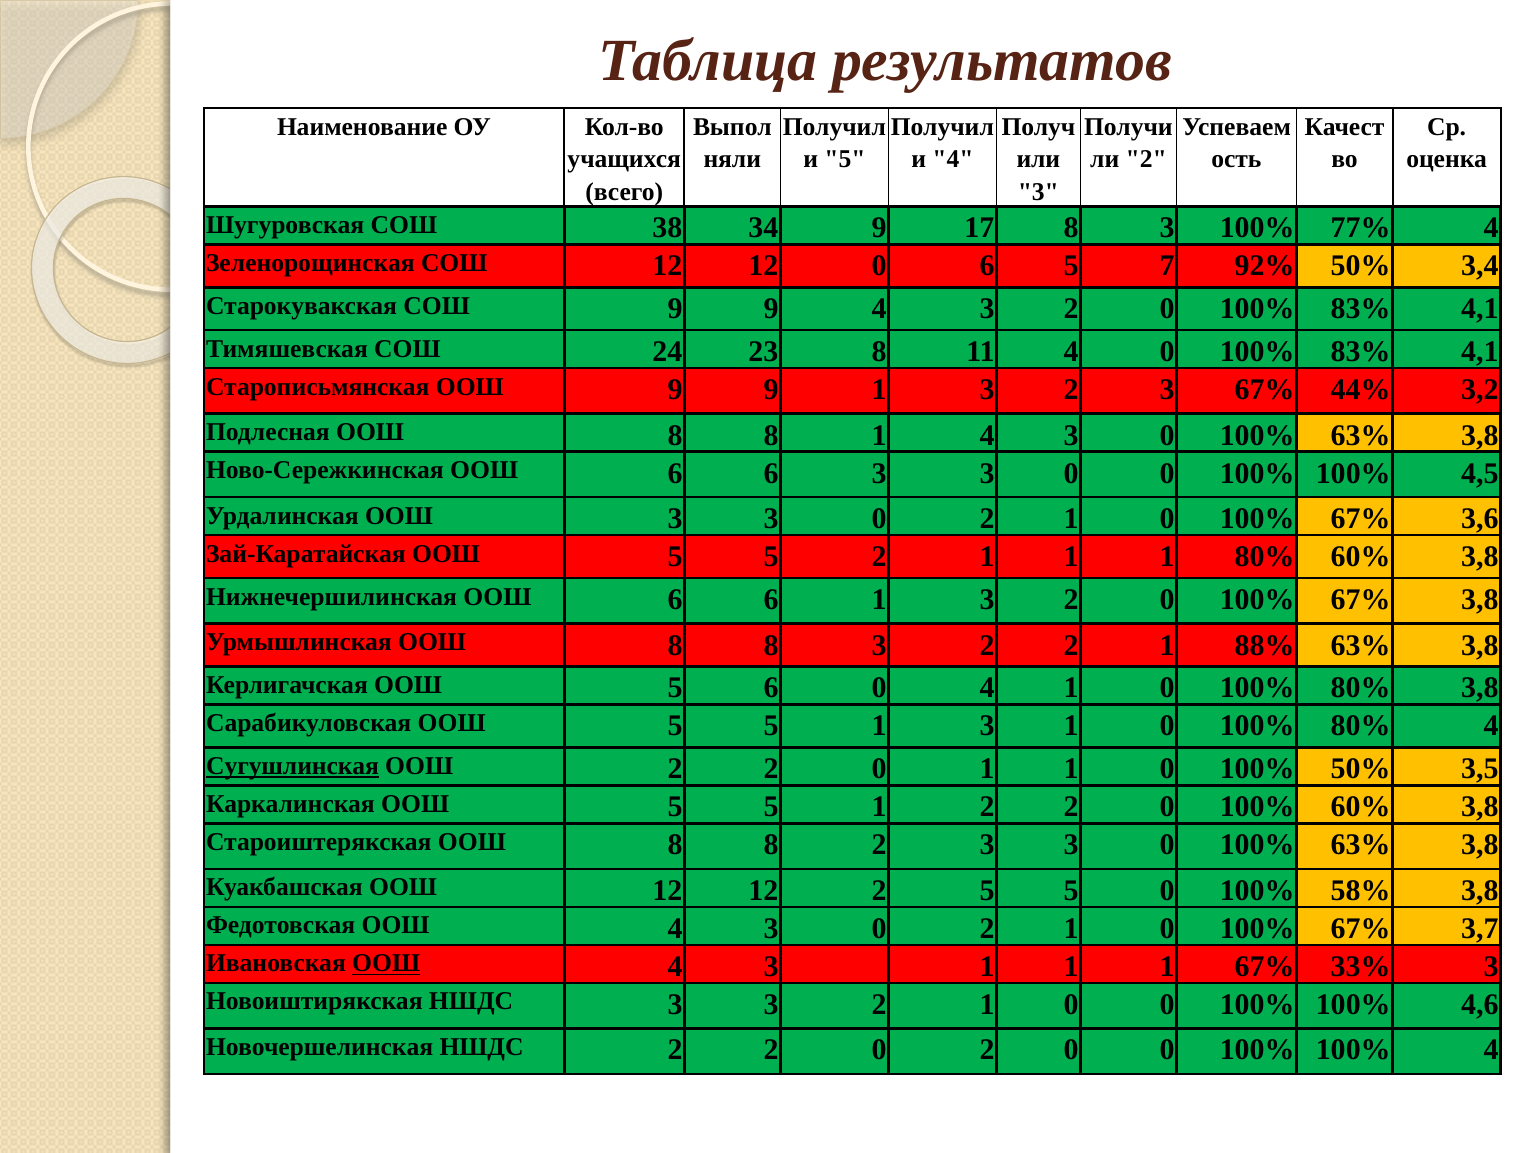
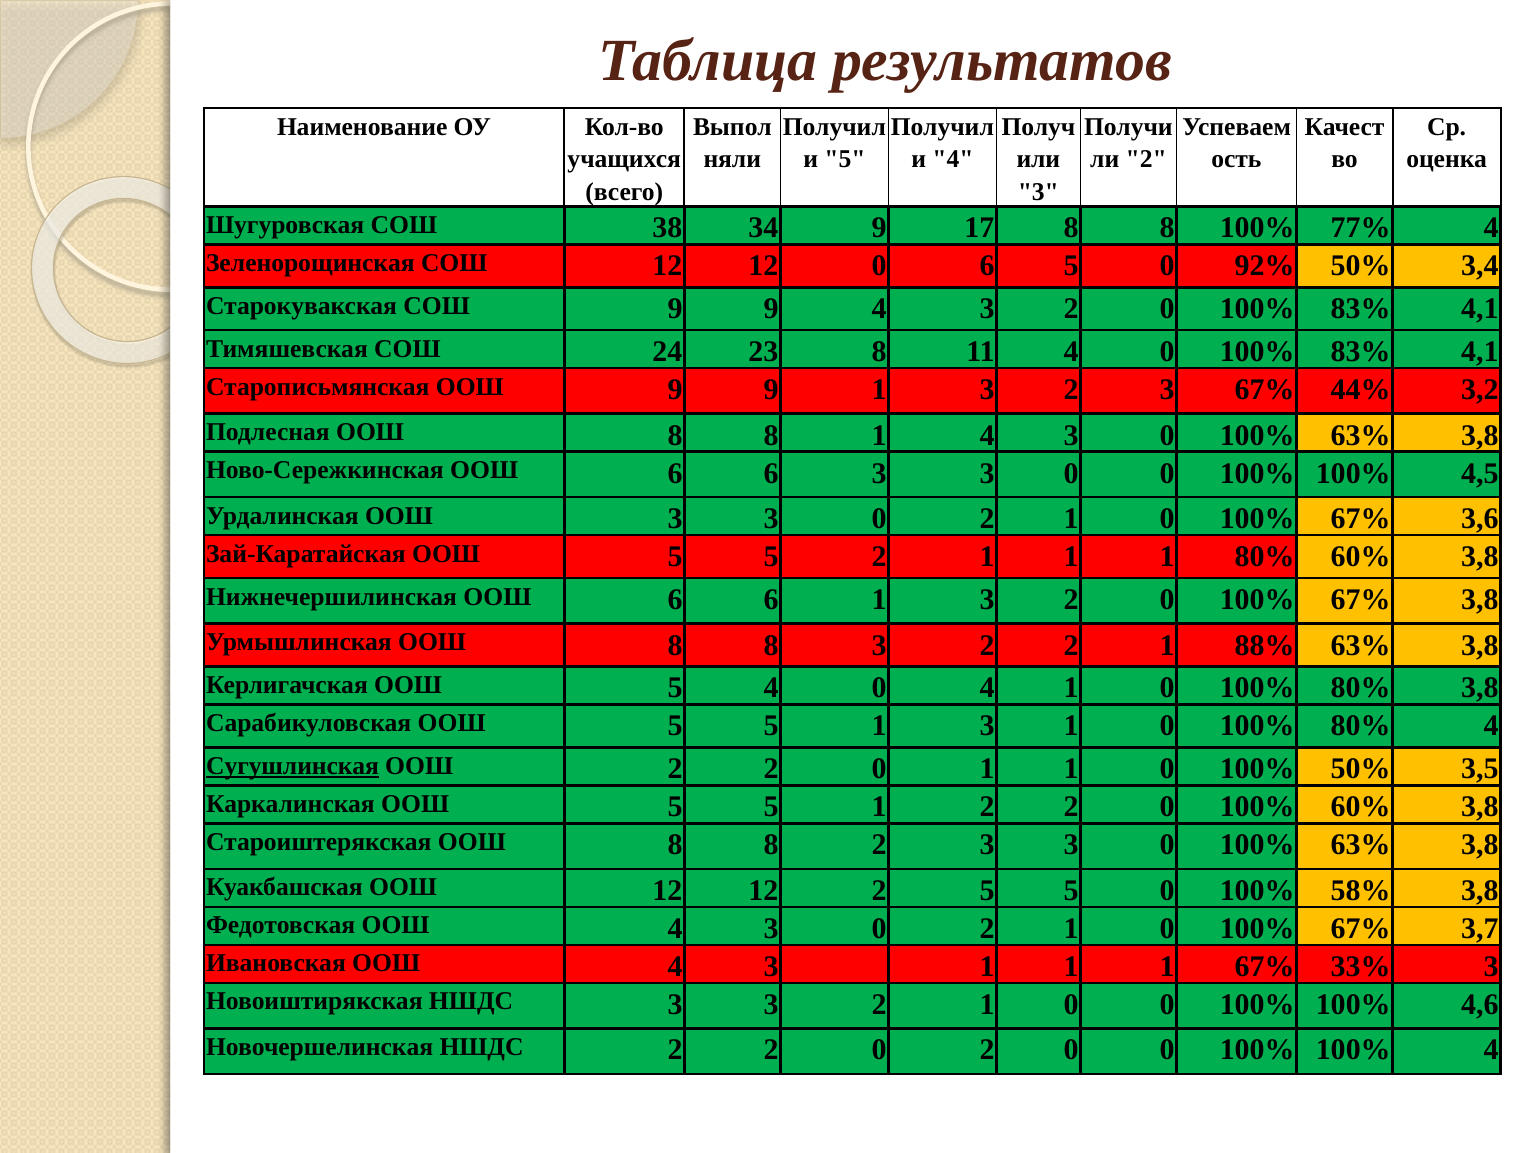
17 8 3: 3 -> 8
6 5 7: 7 -> 0
5 6: 6 -> 4
ООШ at (386, 963) underline: present -> none
